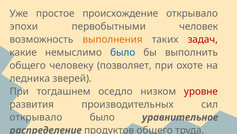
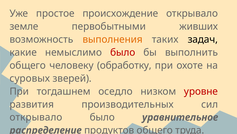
эпохи: эпохи -> земле
человек: человек -> живших
задач colour: red -> black
было at (123, 52) colour: blue -> red
позволяет: позволяет -> обработку
ледника: ледника -> суровых
